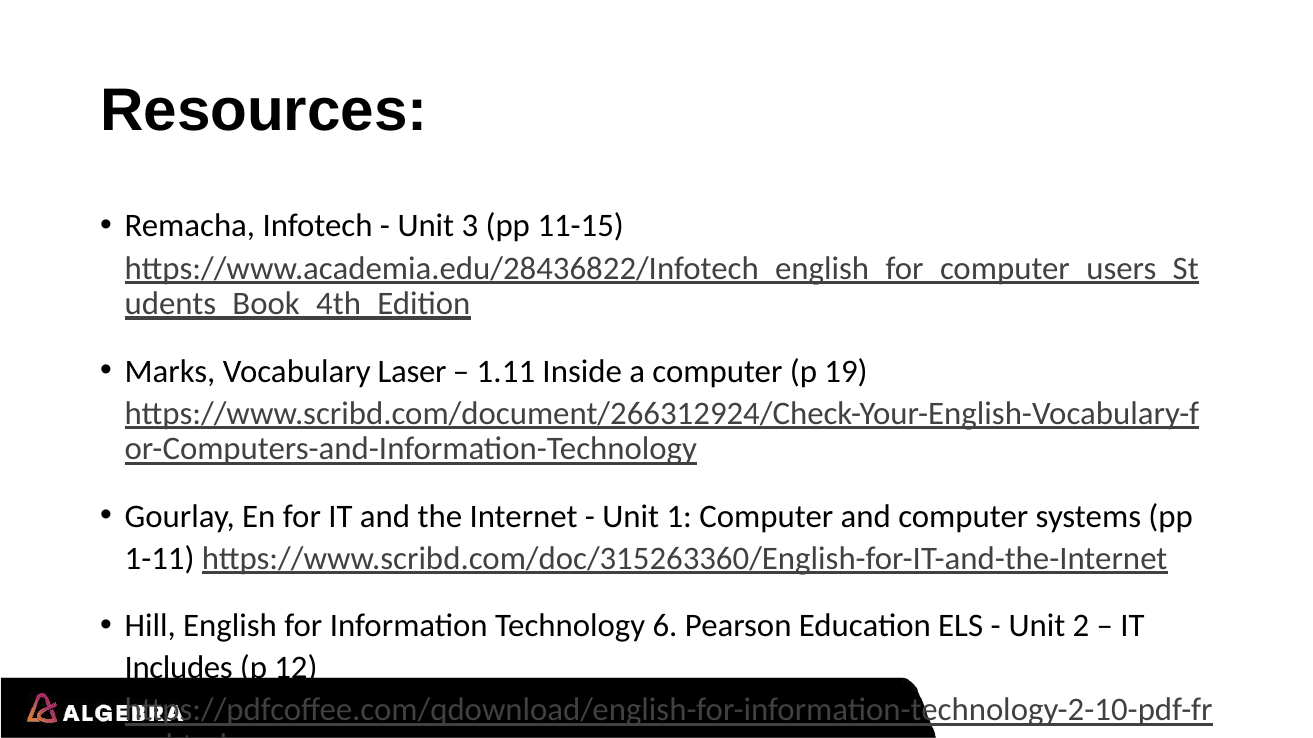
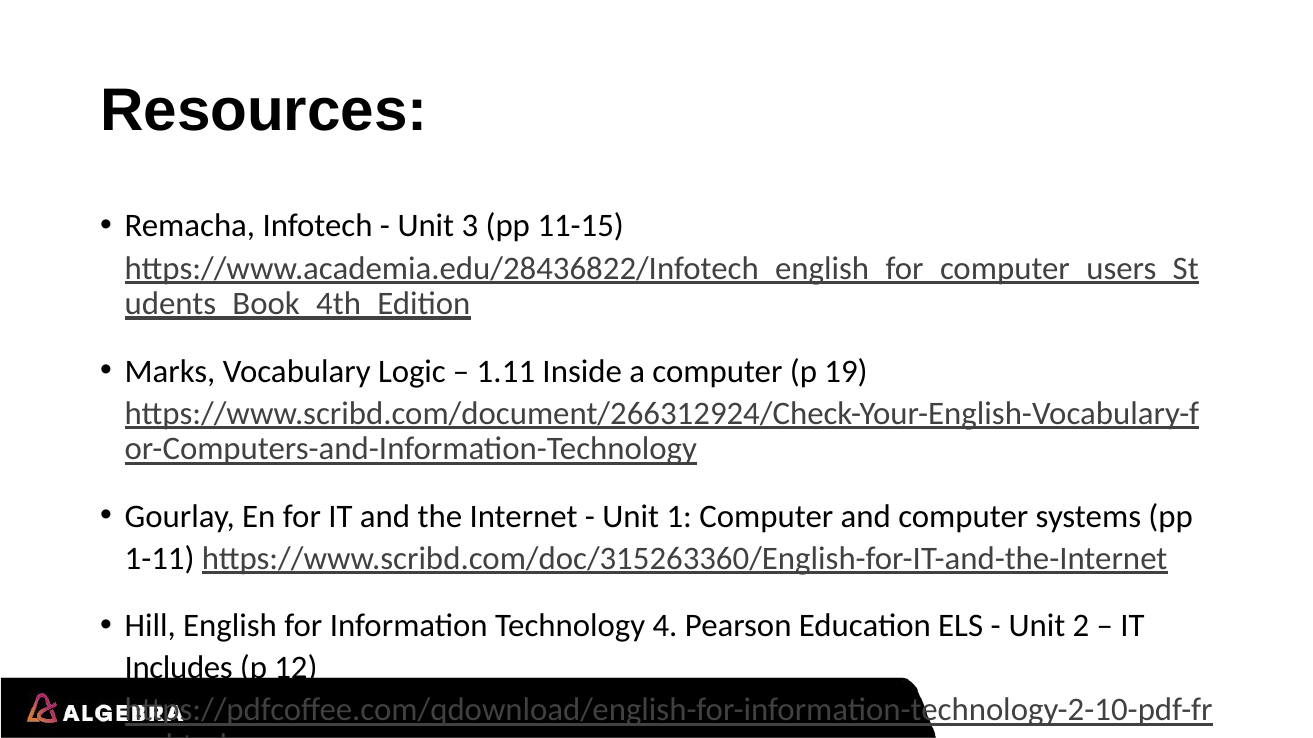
Laser: Laser -> Logic
6: 6 -> 4
